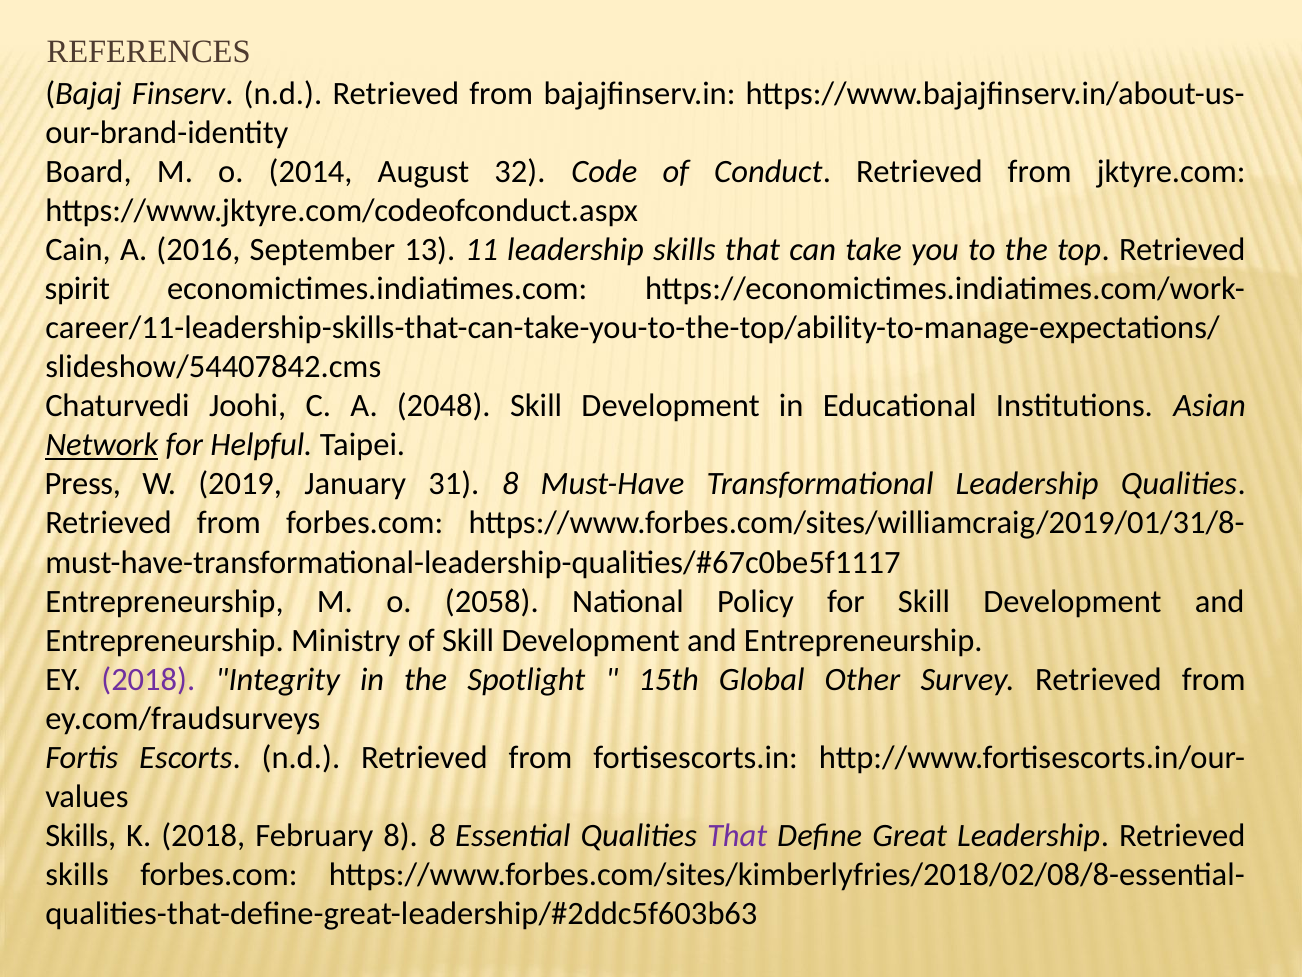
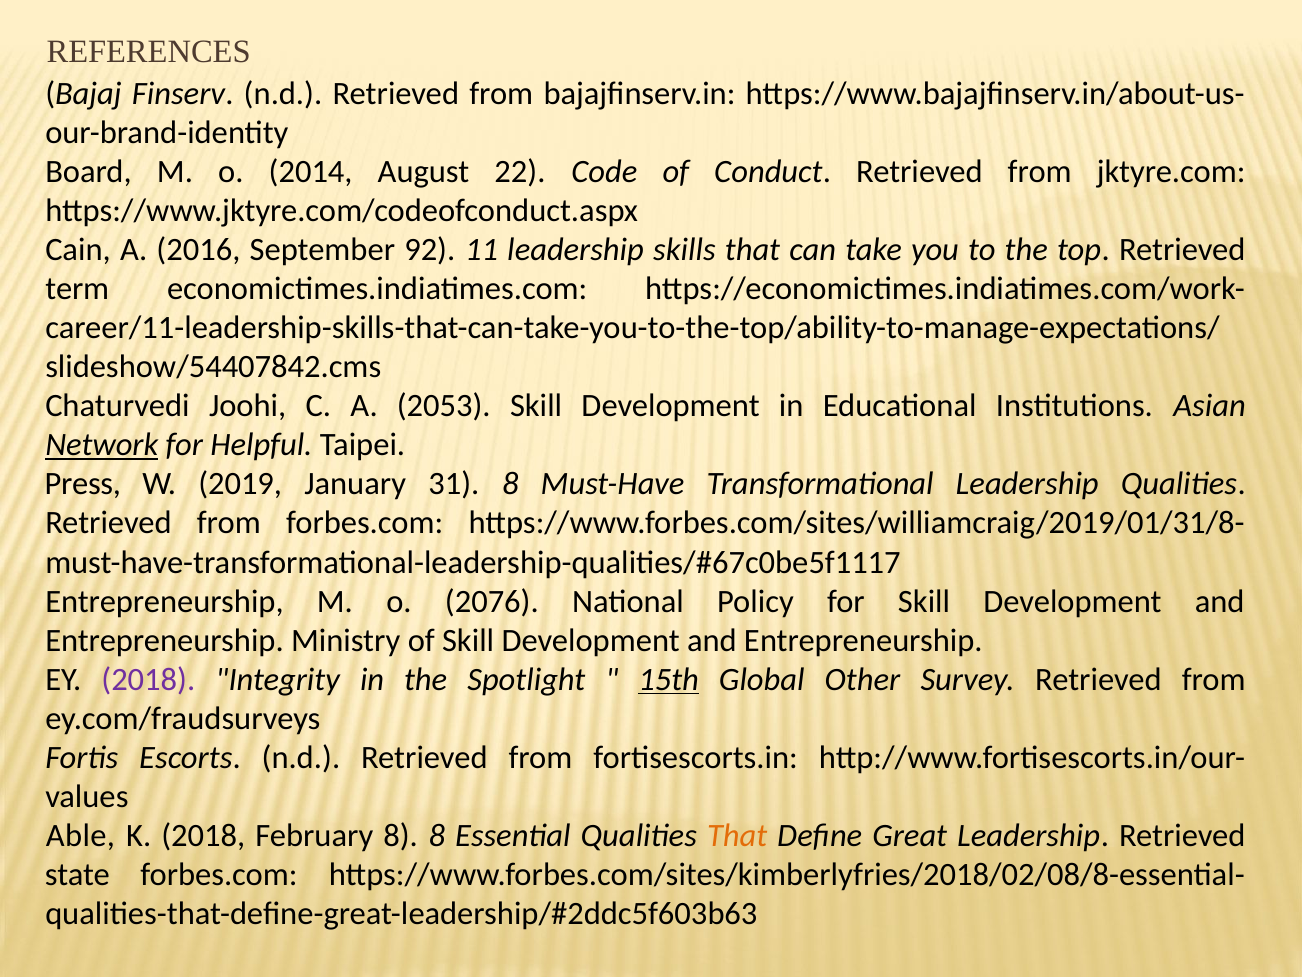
32: 32 -> 22
13: 13 -> 92
spirit: spirit -> term
2048: 2048 -> 2053
2058: 2058 -> 2076
15th underline: none -> present
Skills at (81, 835): Skills -> Able
That at (737, 835) colour: purple -> orange
skills at (77, 874): skills -> state
